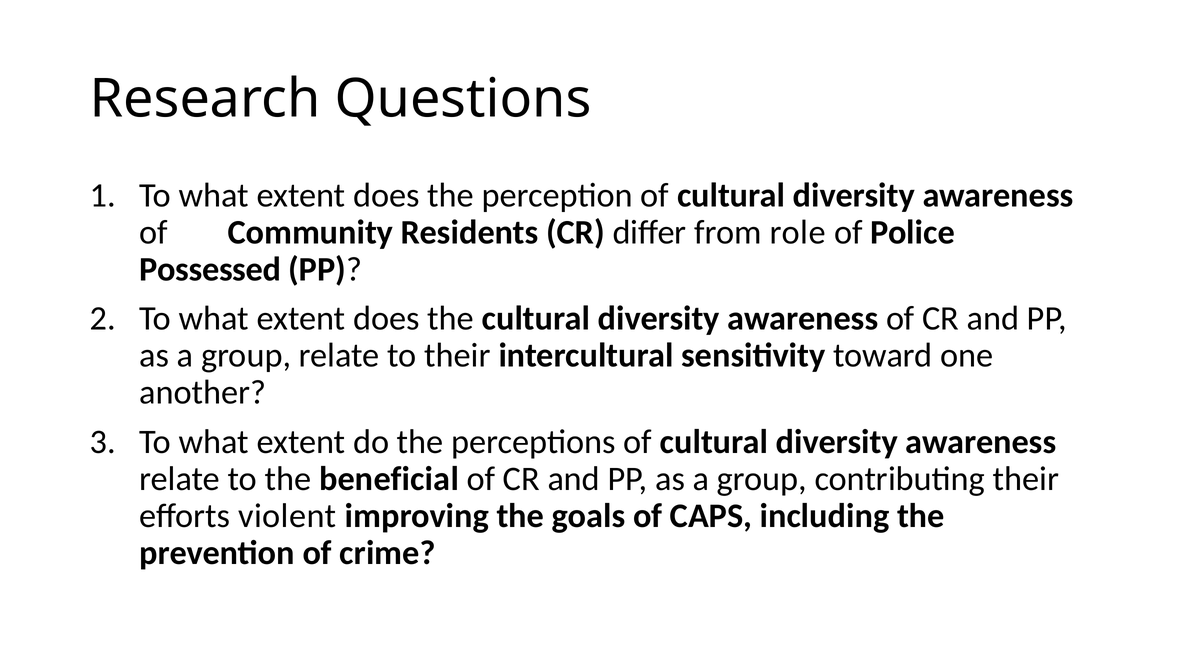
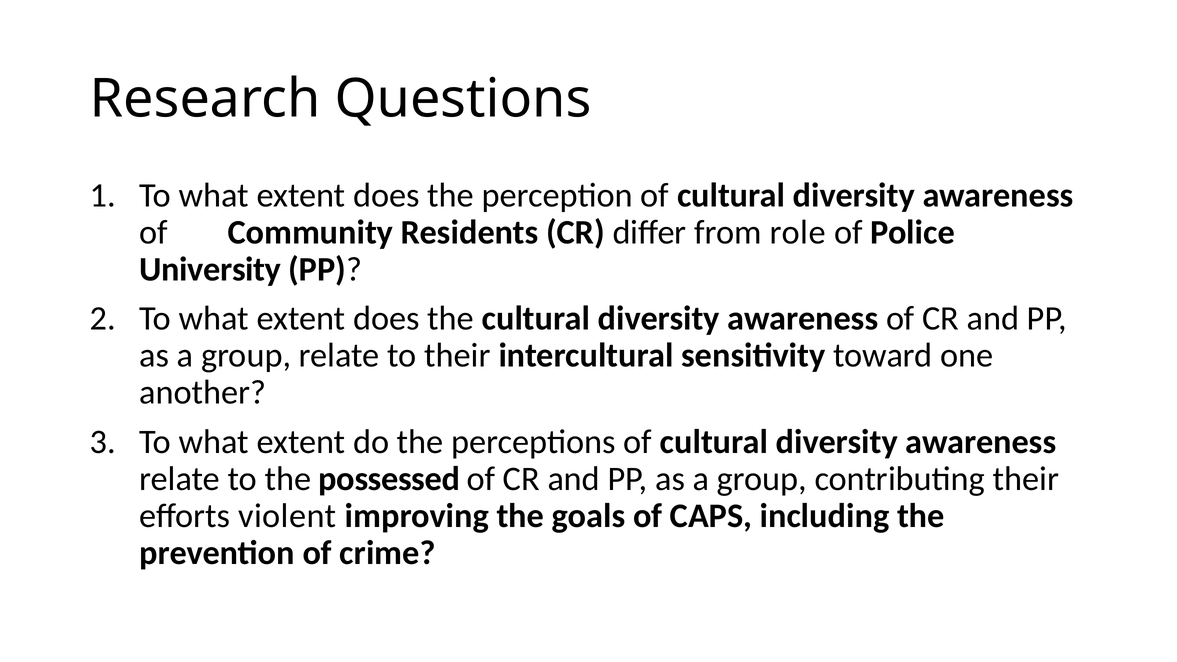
Possessed: Possessed -> University
beneficial: beneficial -> possessed
